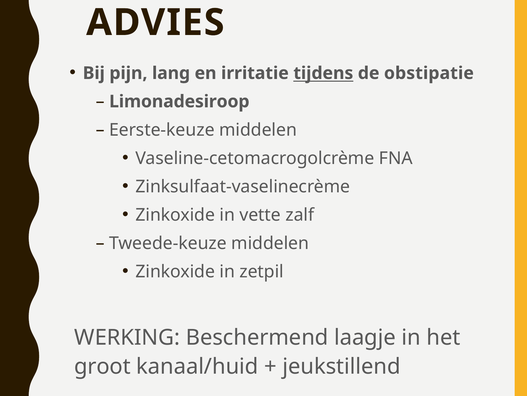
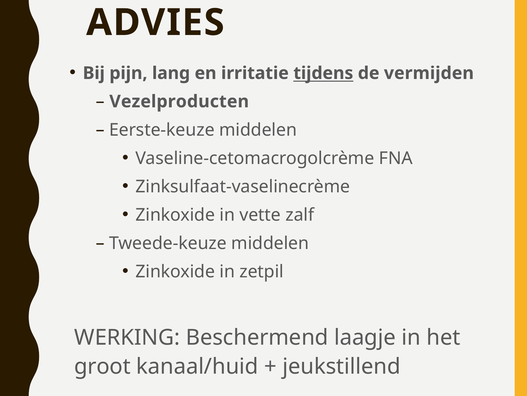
obstipatie: obstipatie -> vermijden
Limonadesiroop: Limonadesiroop -> Vezelproducten
